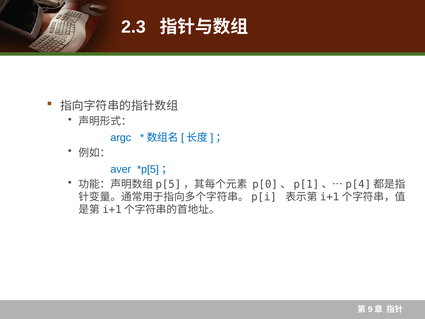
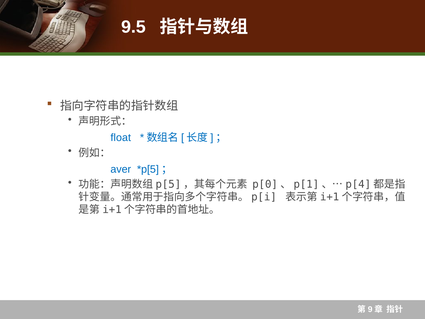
2.3: 2.3 -> 9.5
argc: argc -> float
